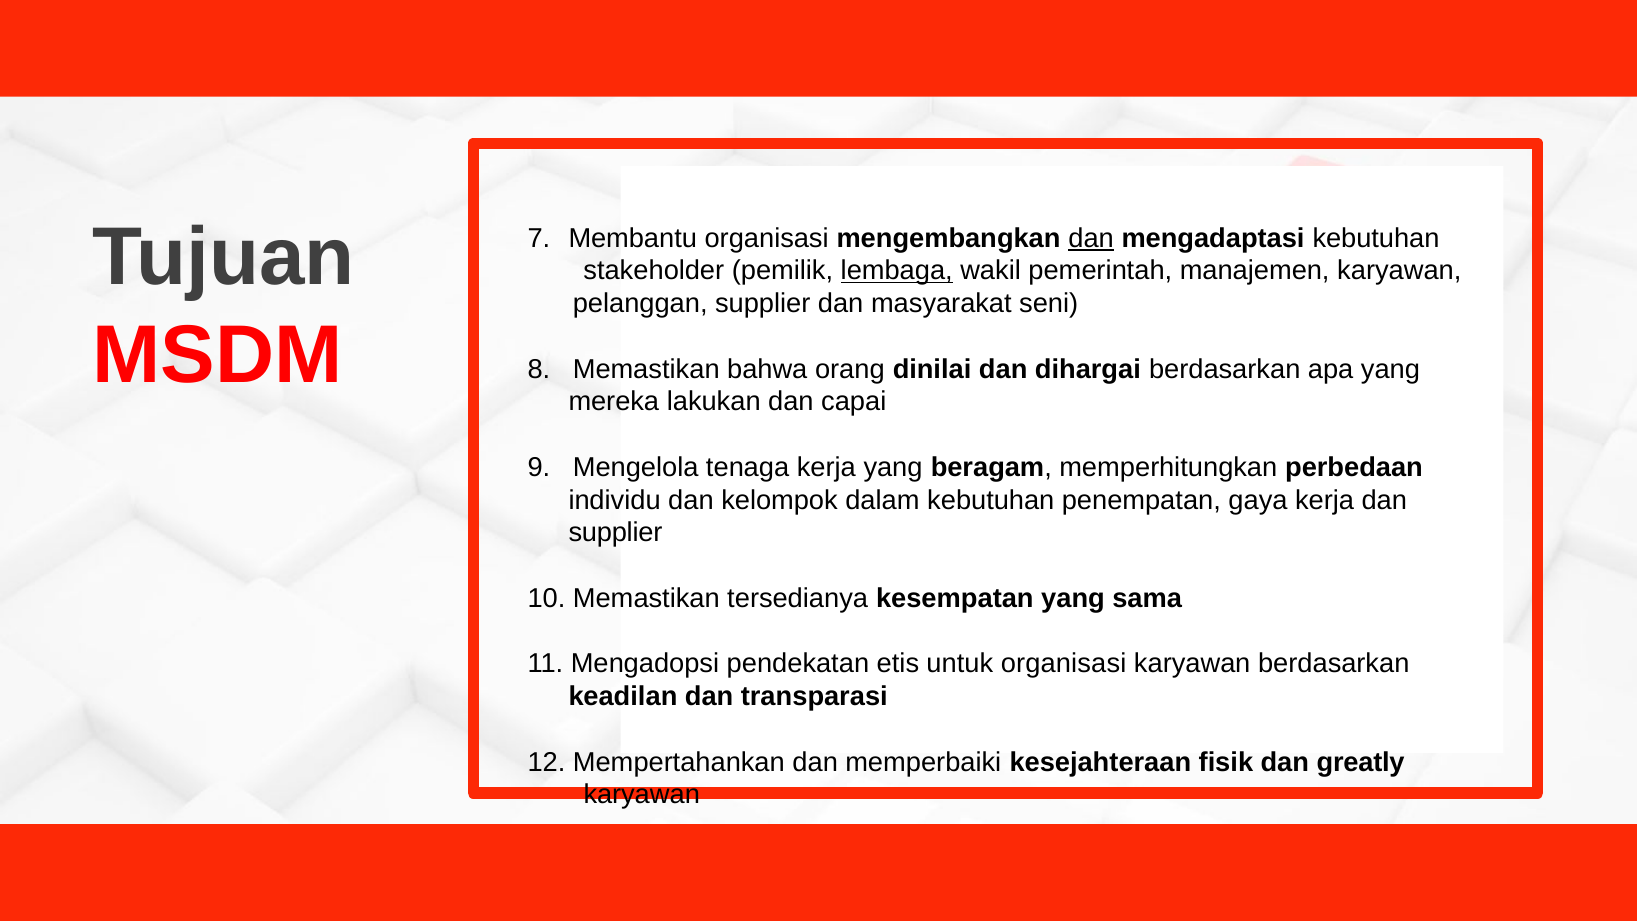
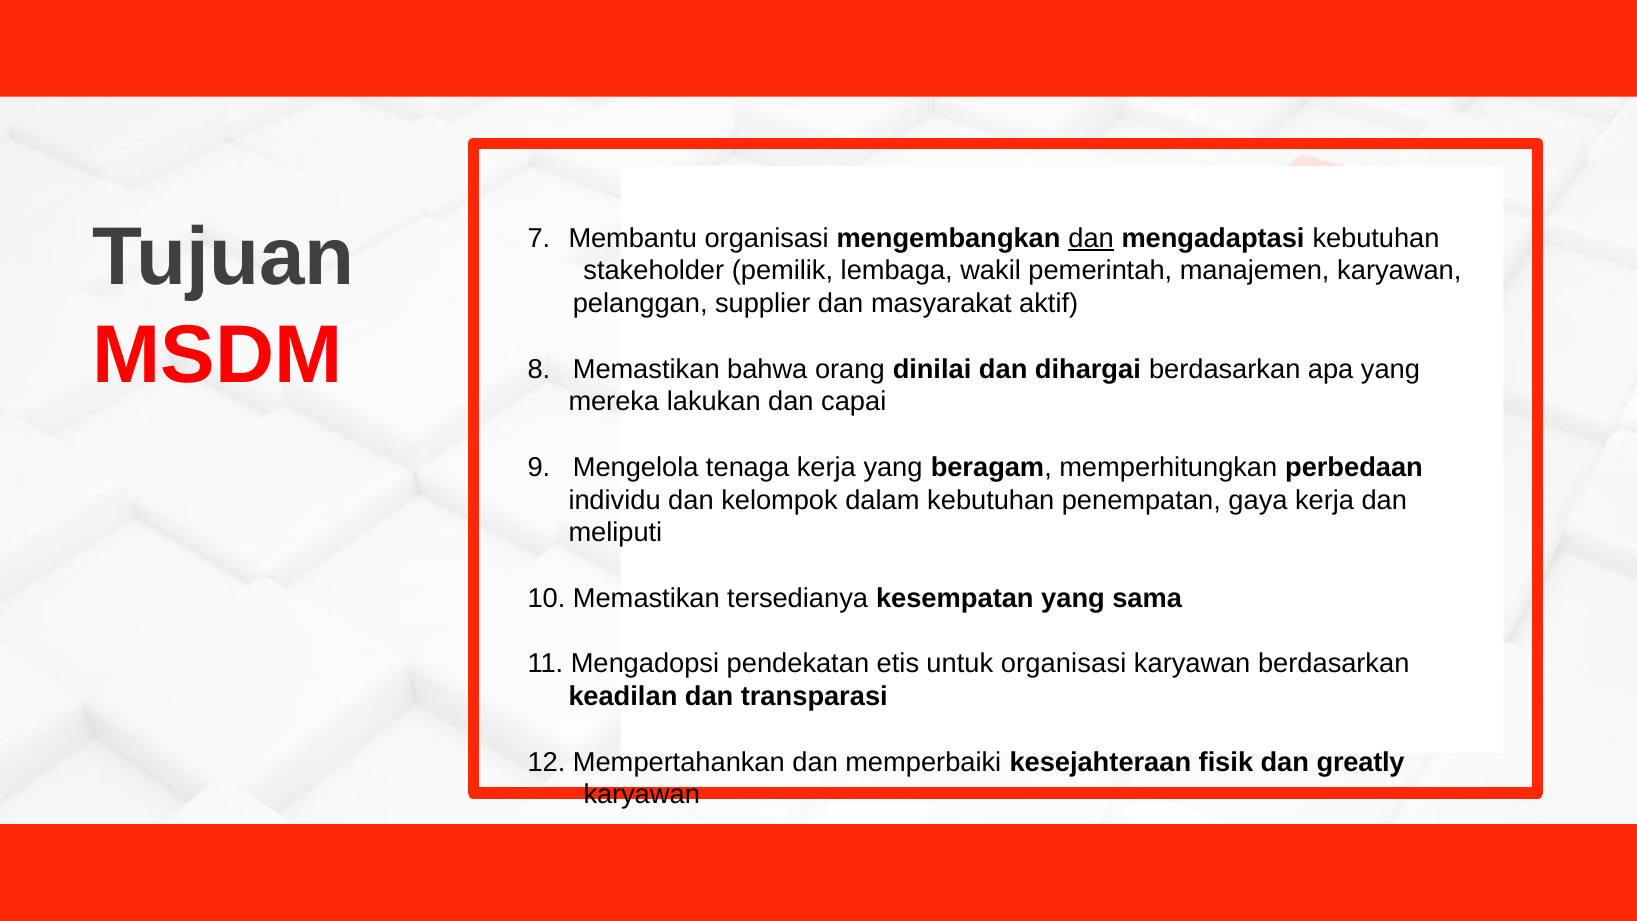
lembaga underline: present -> none
seni: seni -> aktif
supplier at (615, 533): supplier -> meliputi
